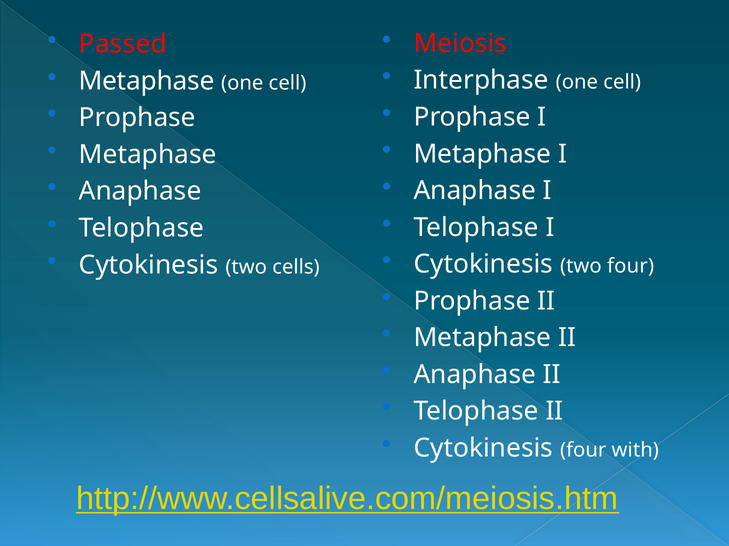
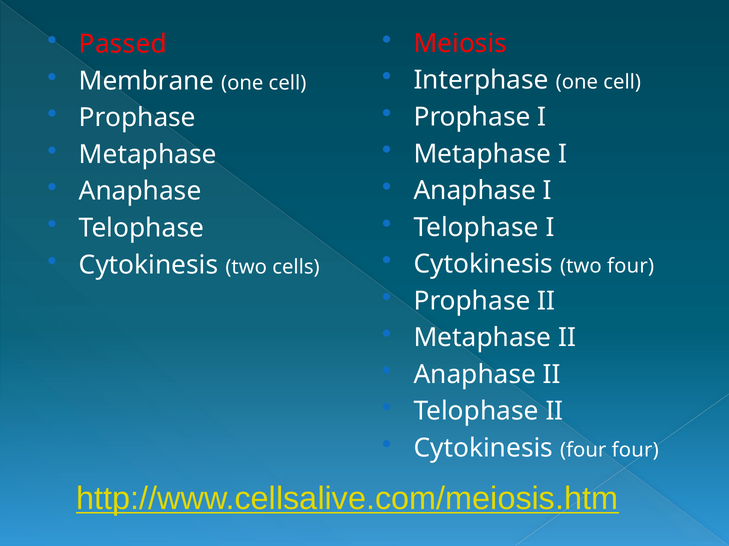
Metaphase at (147, 81): Metaphase -> Membrane
four with: with -> four
